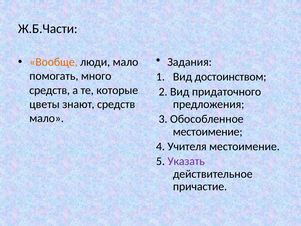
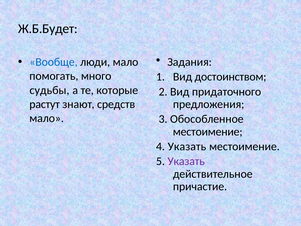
Ж.Б.Части: Ж.Б.Части -> Ж.Б.Будет
Вообще colour: orange -> blue
средств at (50, 90): средств -> судьбы
цветы: цветы -> растут
4 Учителя: Учителя -> Указать
